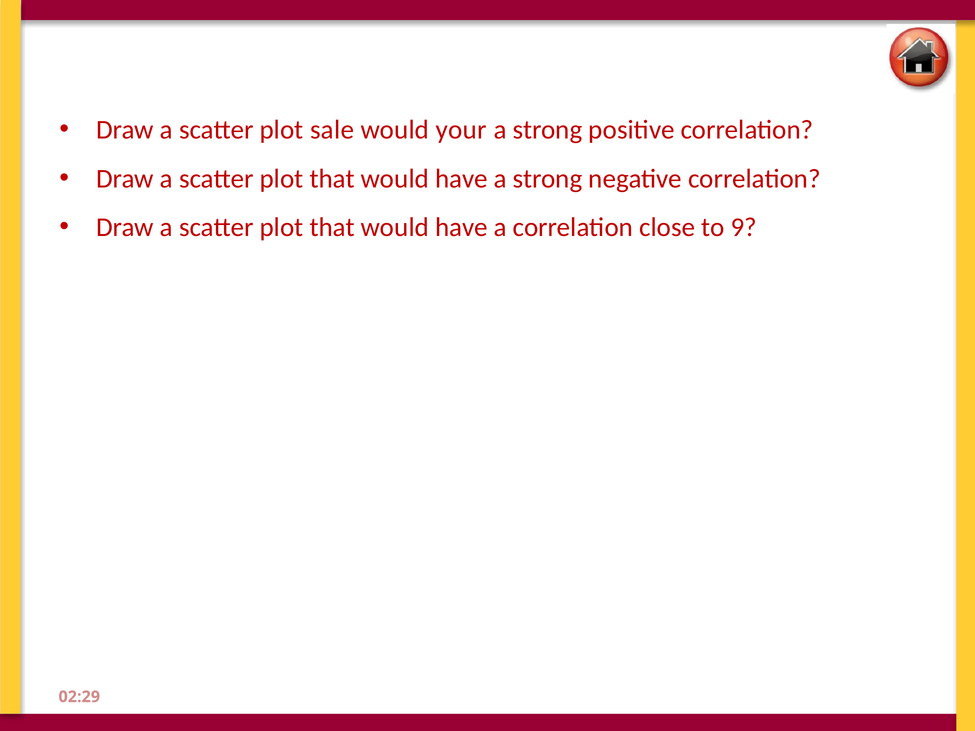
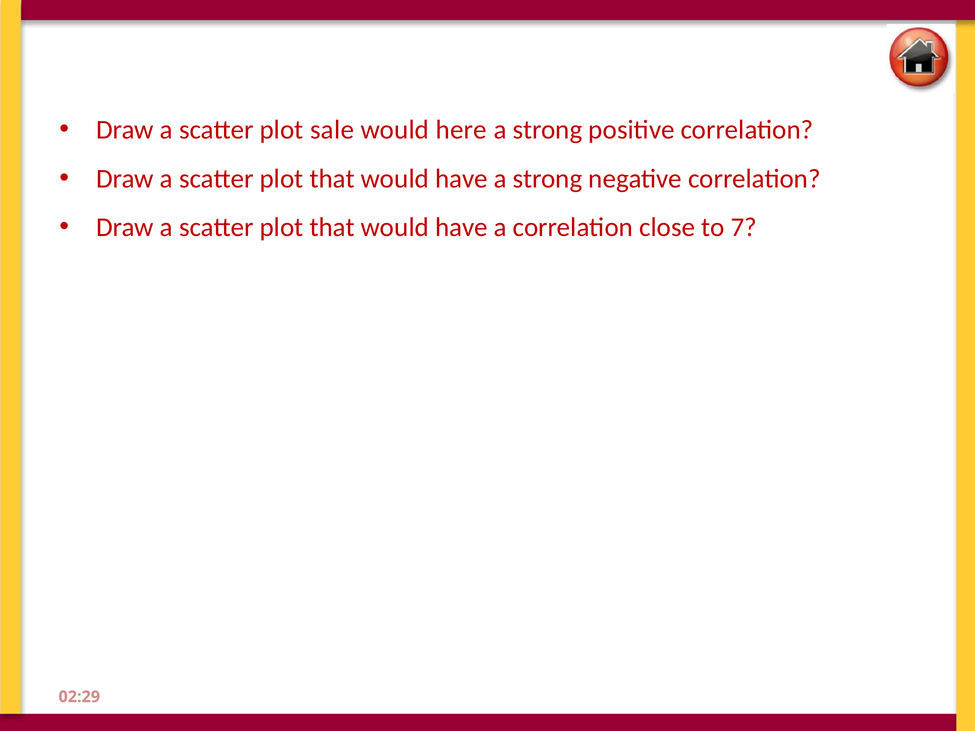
your: your -> here
9: 9 -> 7
